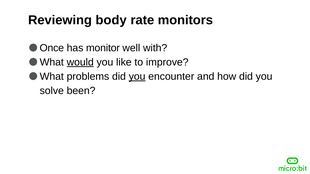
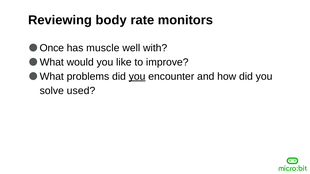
monitor: monitor -> muscle
would underline: present -> none
been: been -> used
